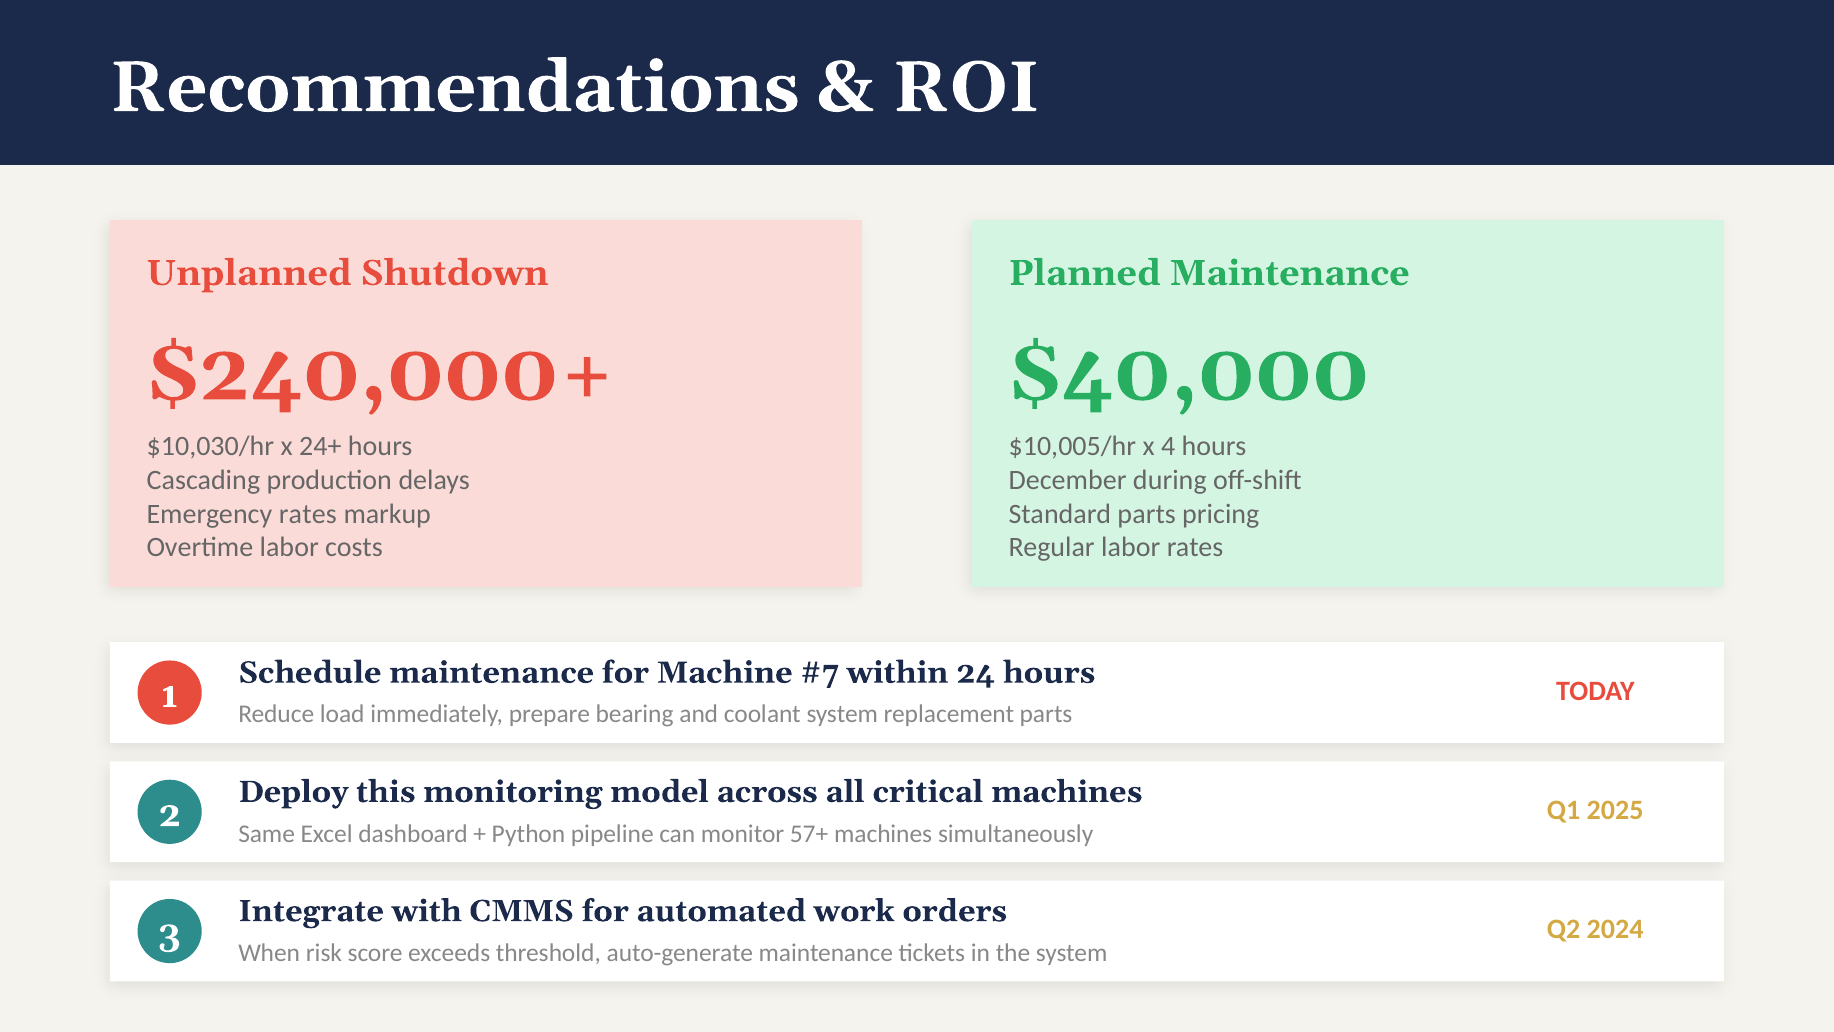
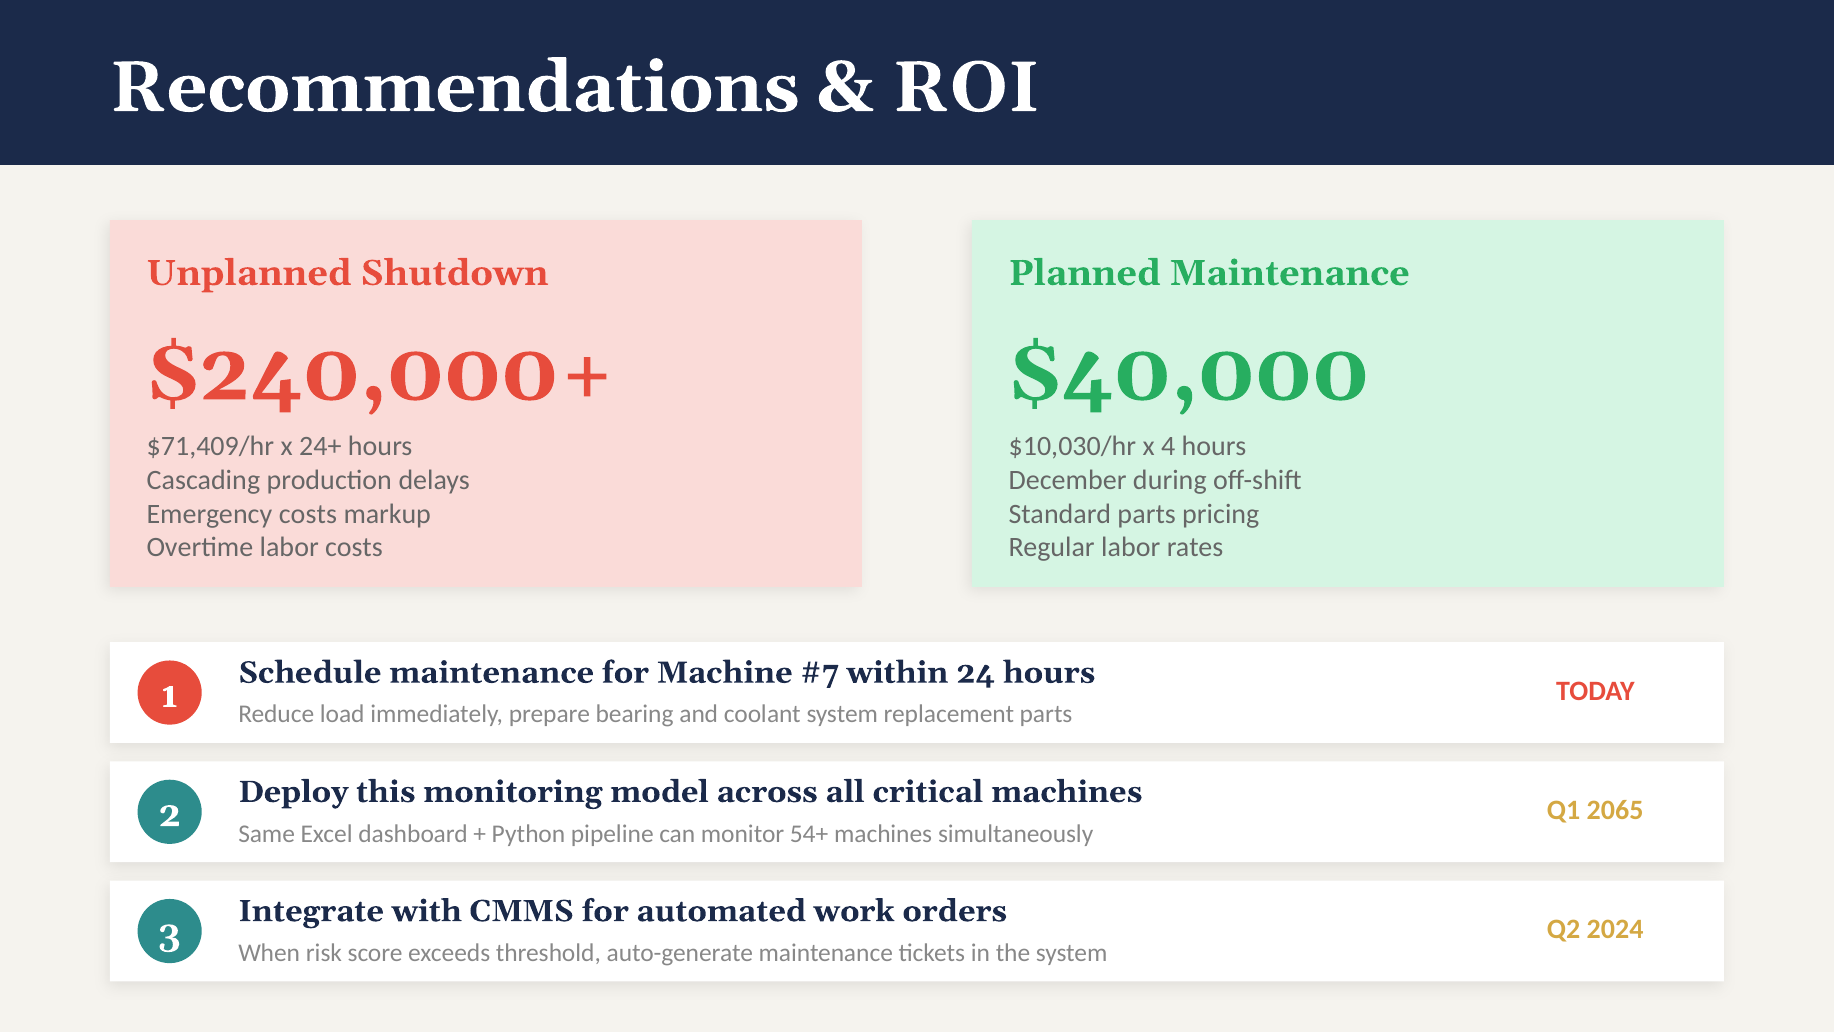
$10,030/hr: $10,030/hr -> $71,409/hr
$10,005/hr: $10,005/hr -> $10,030/hr
Emergency rates: rates -> costs
2025: 2025 -> 2065
57+: 57+ -> 54+
